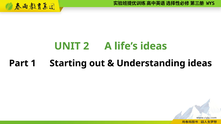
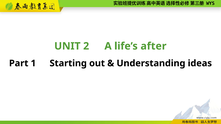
life’s ideas: ideas -> after
